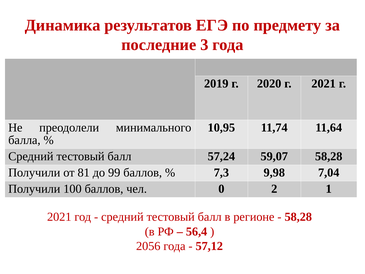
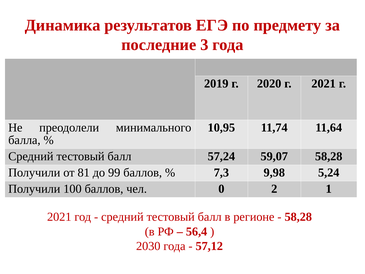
7,04: 7,04 -> 5,24
2056: 2056 -> 2030
